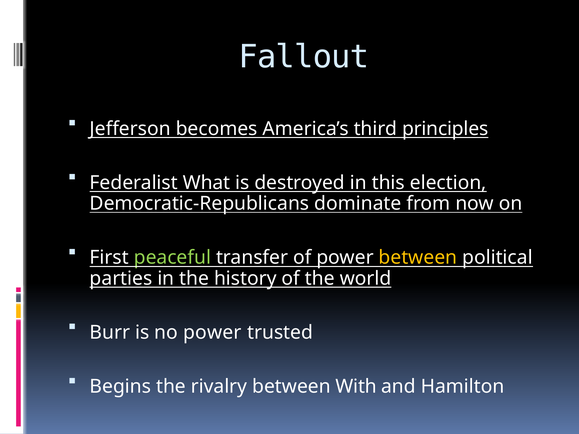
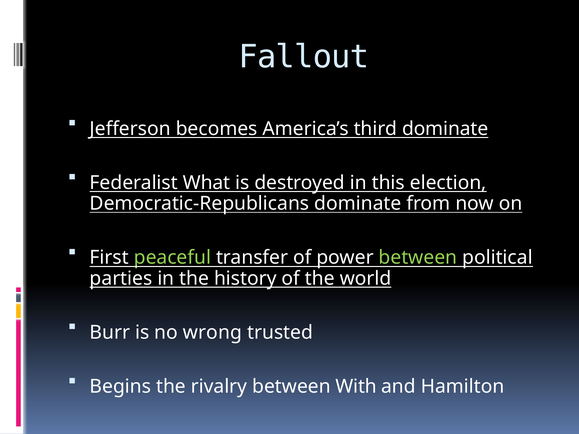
third principles: principles -> dominate
between at (418, 258) colour: yellow -> light green
no power: power -> wrong
